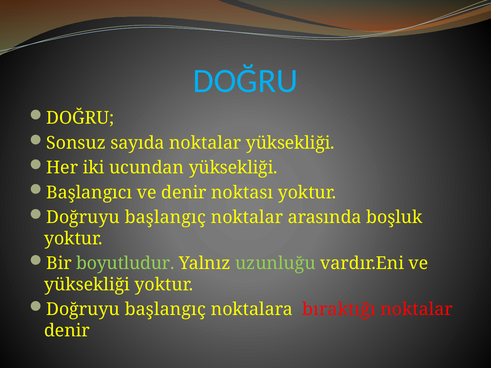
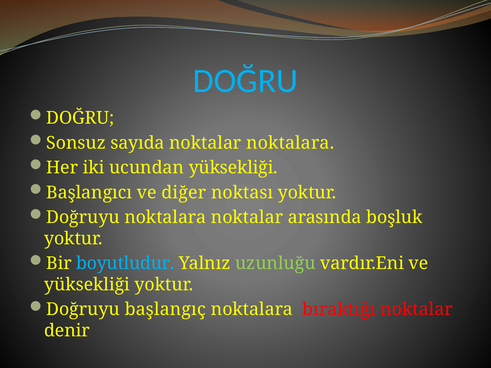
noktalar yüksekliği: yüksekliği -> noktalara
ve denir: denir -> diğer
başlangıç at (165, 217): başlangıç -> noktalara
boyutludur colour: light green -> light blue
